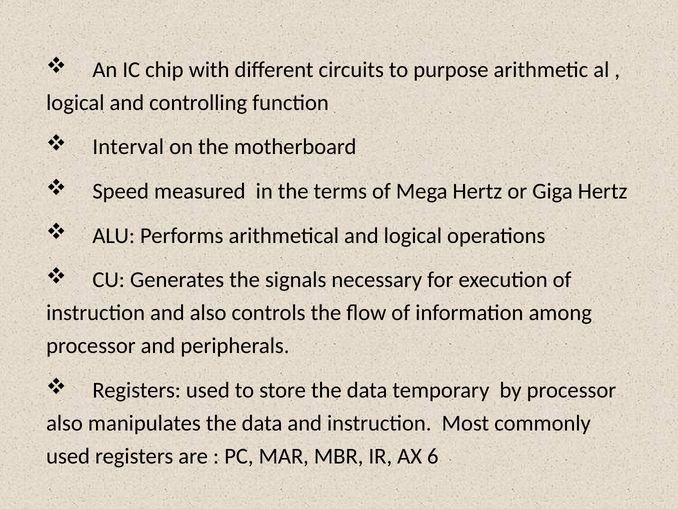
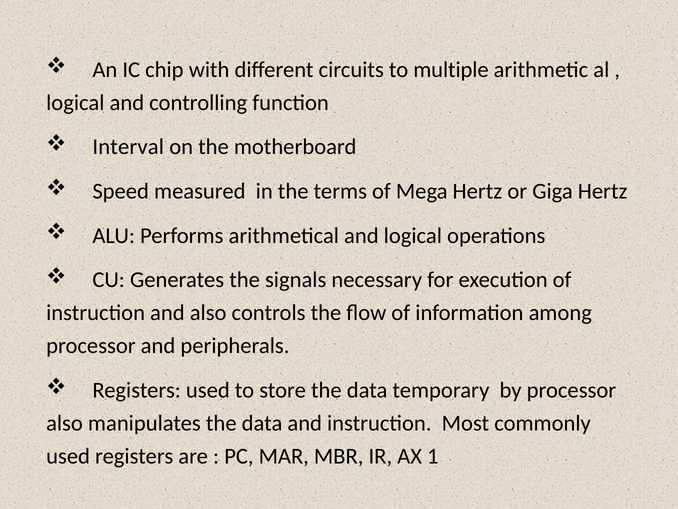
purpose: purpose -> multiple
6: 6 -> 1
